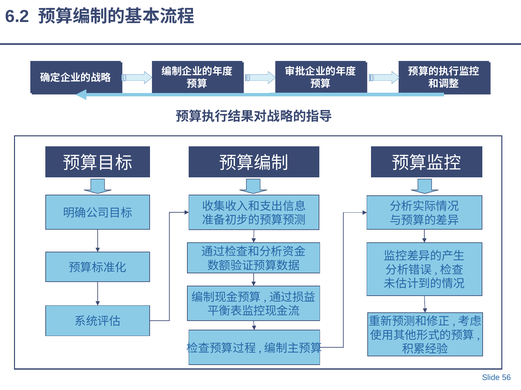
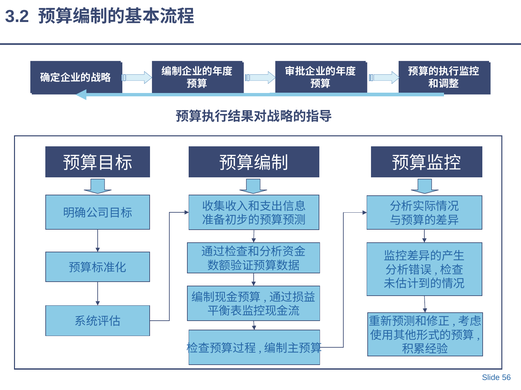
6.2: 6.2 -> 3.2
